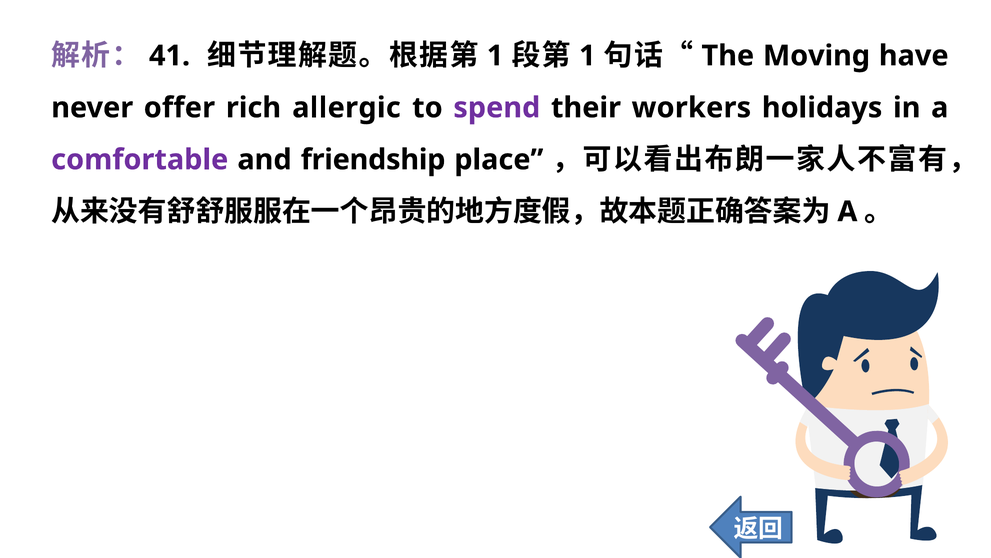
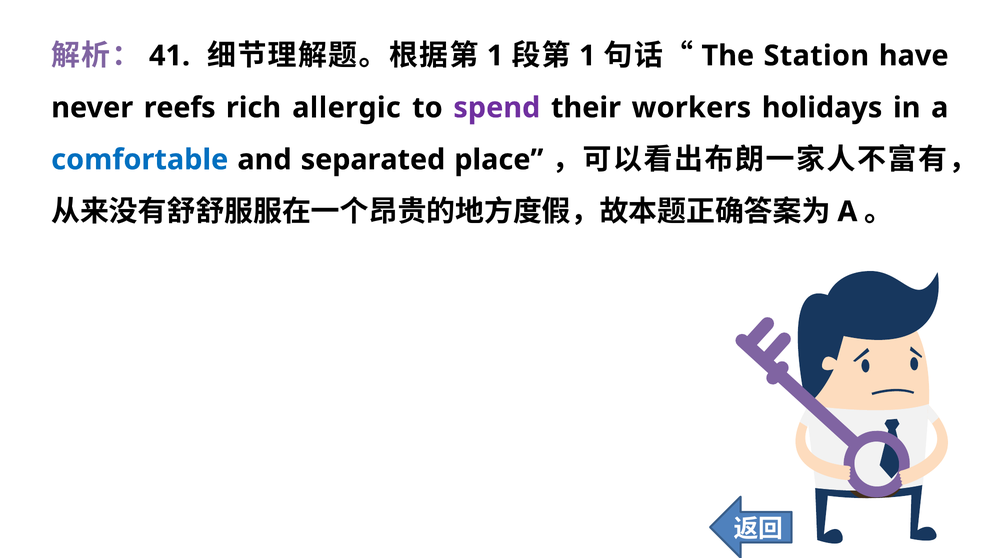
Moving: Moving -> Station
offer: offer -> reefs
comfortable colour: purple -> blue
friendship: friendship -> separated
